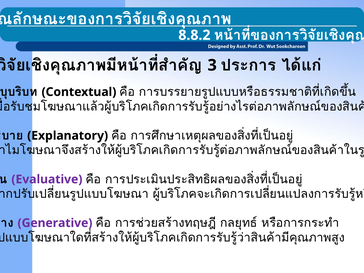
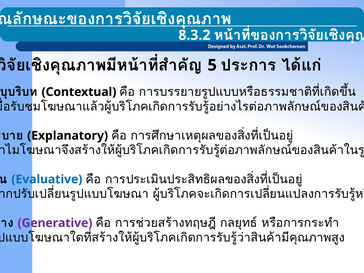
8.8.2: 8.8.2 -> 8.3.2
3: 3 -> 5
Evaluative colour: purple -> blue
